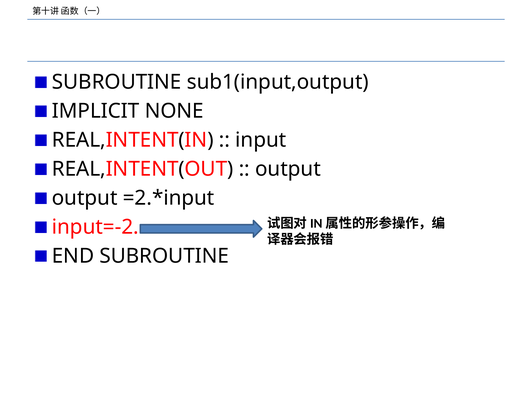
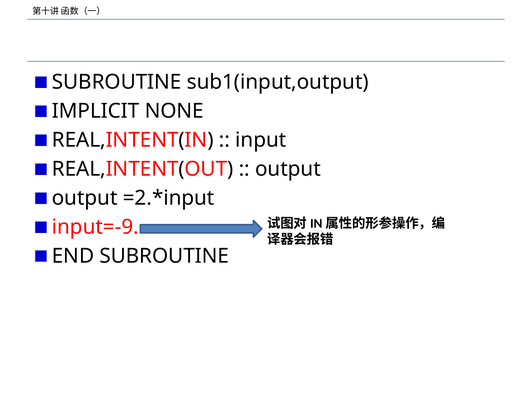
input=-2: input=-2 -> input=-9
